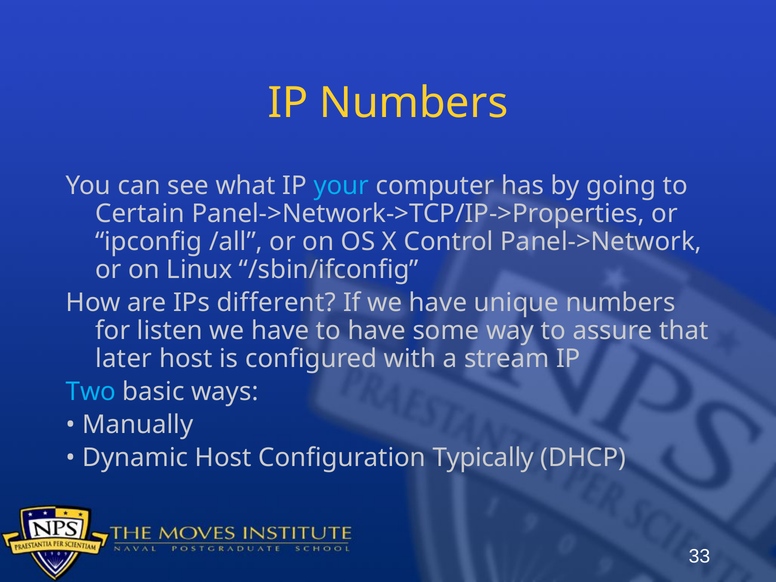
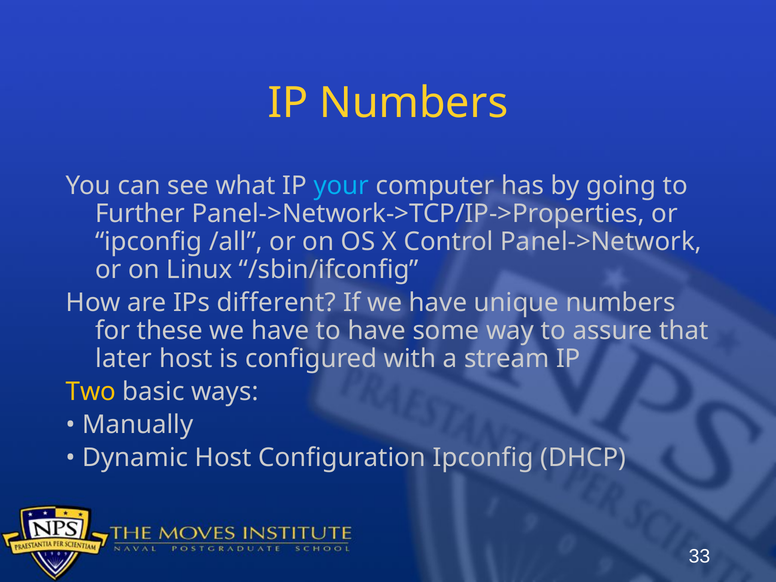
Certain: Certain -> Further
listen: listen -> these
Two colour: light blue -> yellow
Configuration Typically: Typically -> Ipconfig
